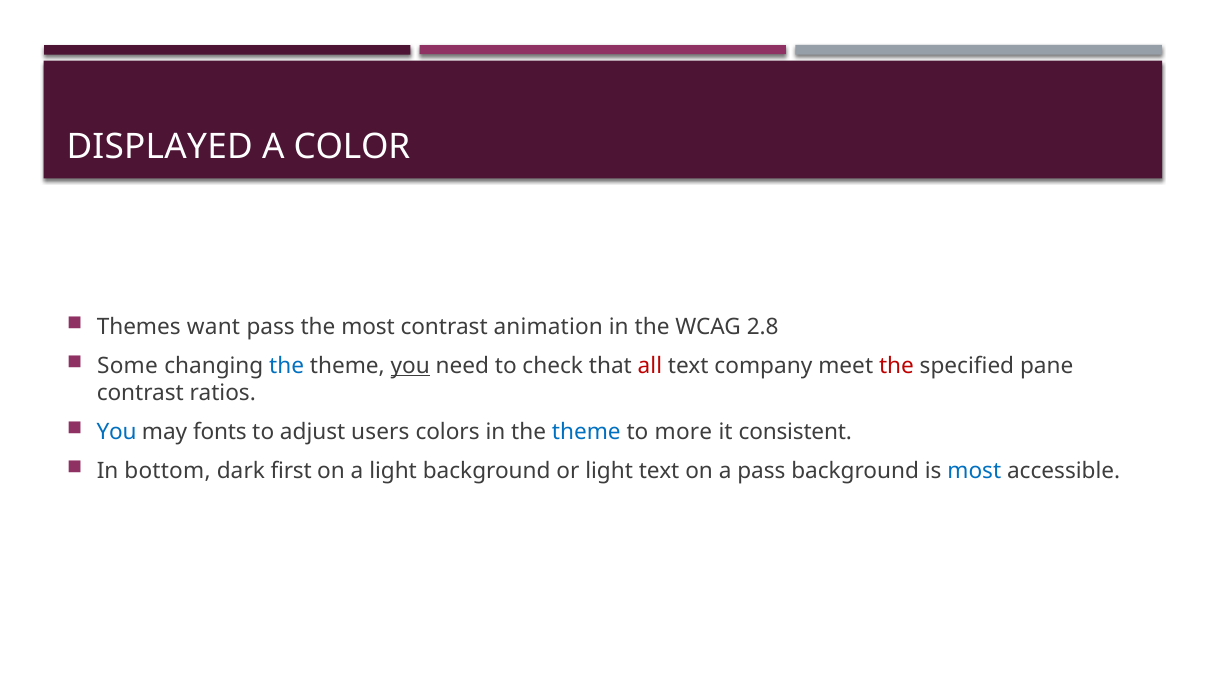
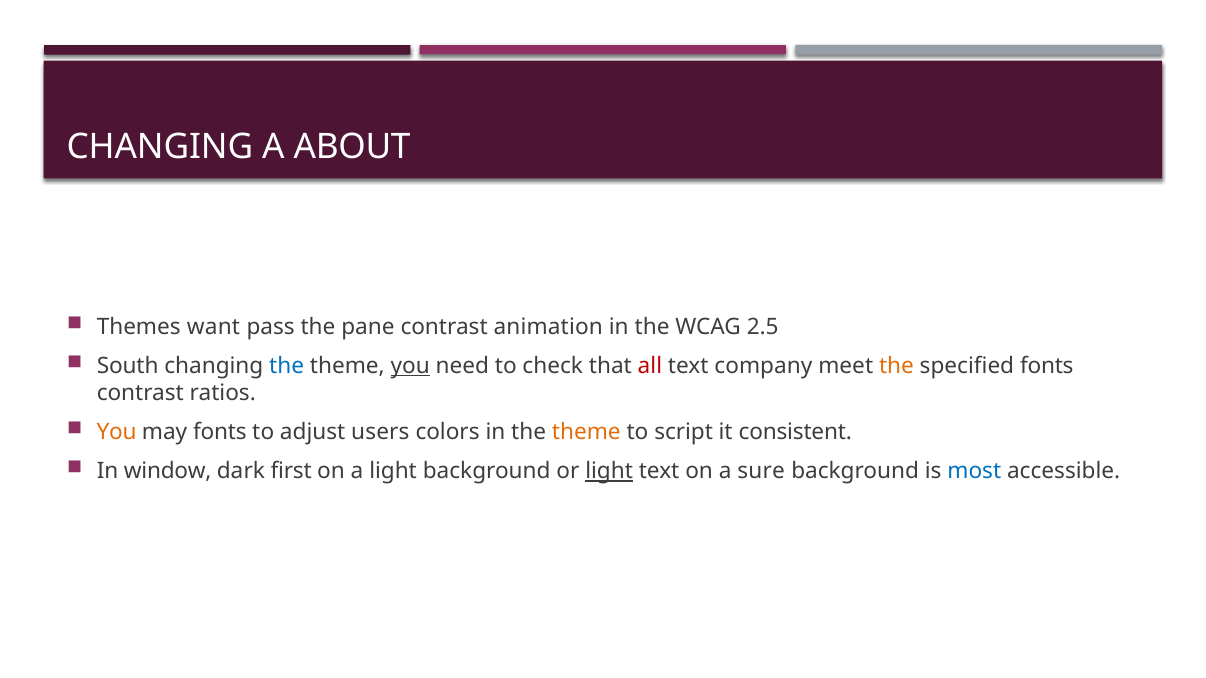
DISPLAYED at (160, 146): DISPLAYED -> CHANGING
COLOR: COLOR -> ABOUT
the most: most -> pane
2.8: 2.8 -> 2.5
Some: Some -> South
the at (896, 366) colour: red -> orange
specified pane: pane -> fonts
You at (117, 432) colour: blue -> orange
theme at (586, 432) colour: blue -> orange
more: more -> script
bottom: bottom -> window
light at (609, 472) underline: none -> present
a pass: pass -> sure
